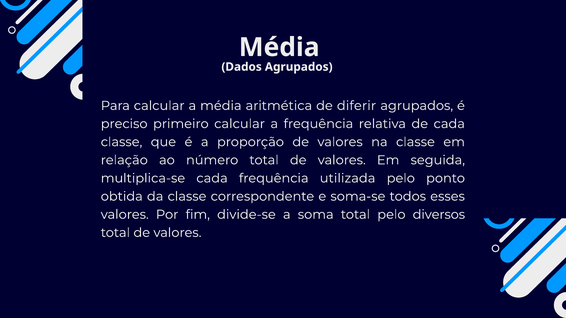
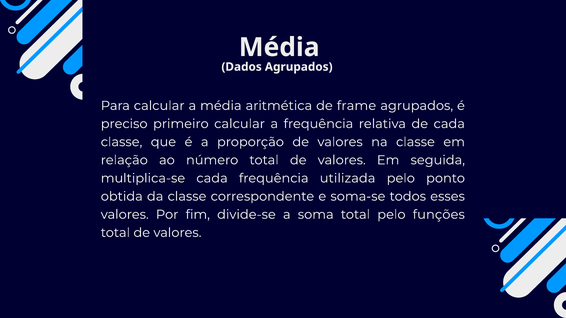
diferir: diferir -> frame
diversos: diversos -> funções
